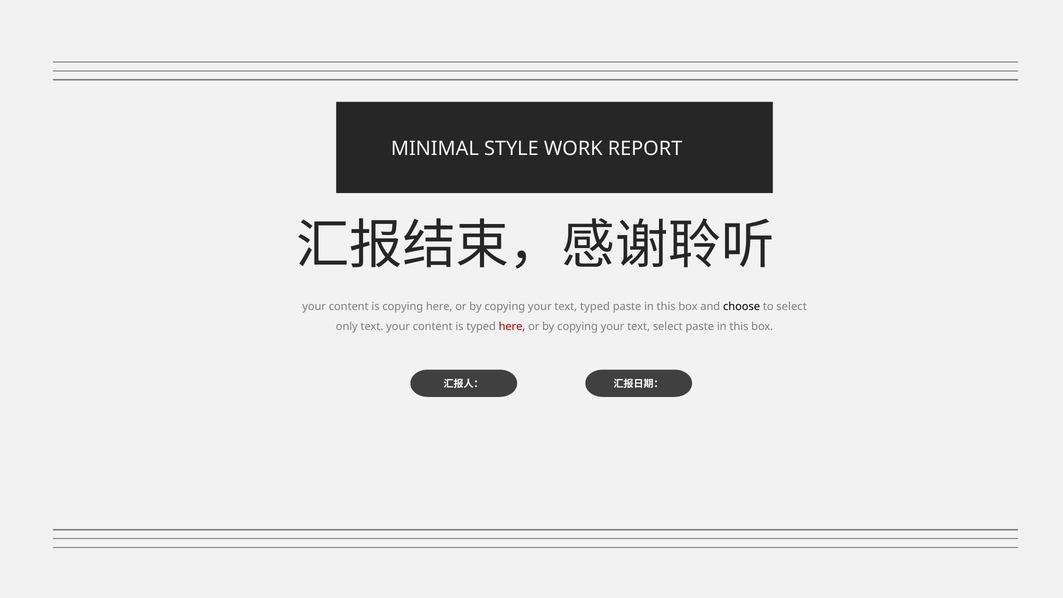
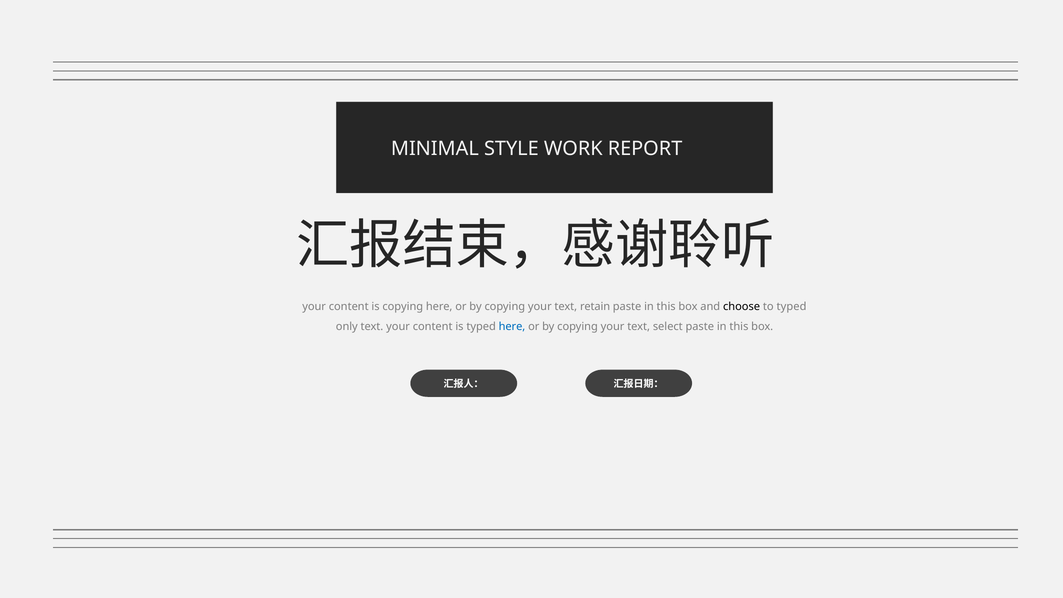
text typed: typed -> retain
to select: select -> typed
here at (512, 326) colour: red -> blue
